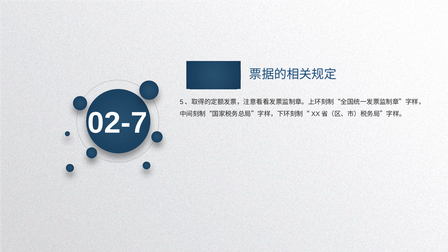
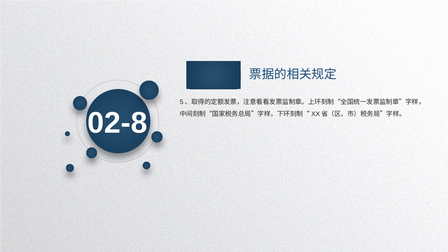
02-7: 02-7 -> 02-8
